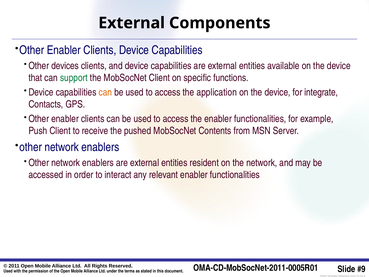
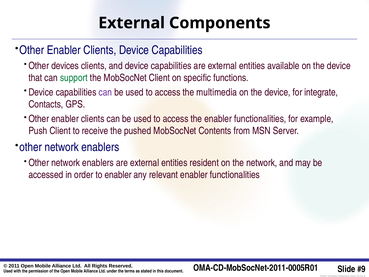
can at (105, 92) colour: orange -> purple
application: application -> multimedia
to interact: interact -> enabler
